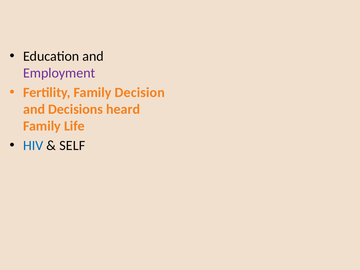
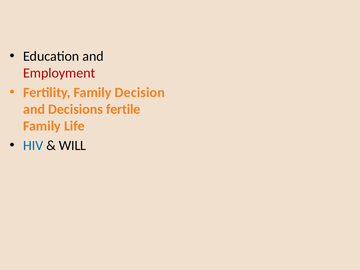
Employment colour: purple -> red
heard: heard -> fertile
SELF: SELF -> WILL
